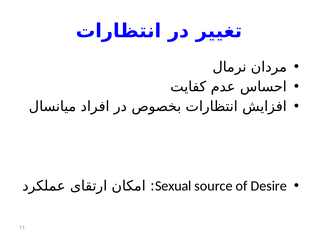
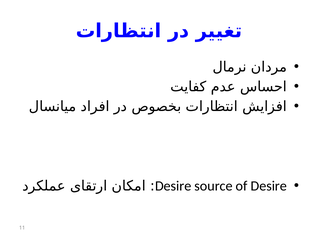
Sexual at (173, 186): Sexual -> Desire
